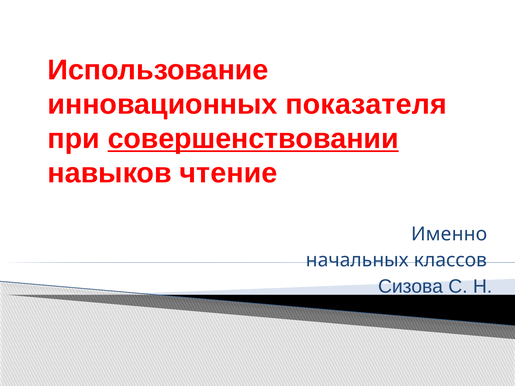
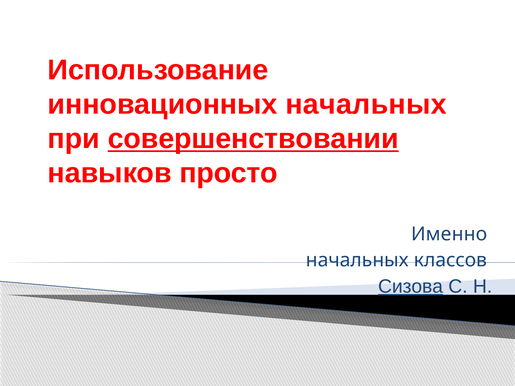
инновационных показателя: показателя -> начальных
чтение: чтение -> просто
Сизова underline: none -> present
